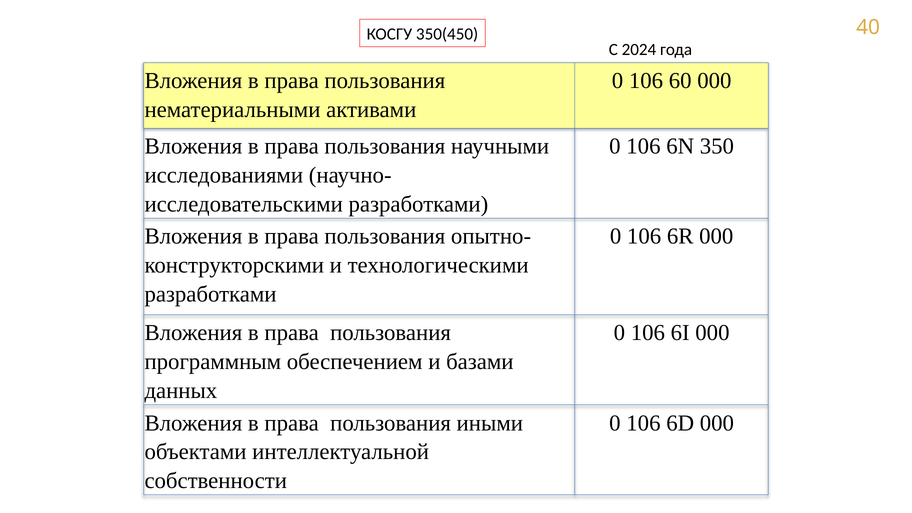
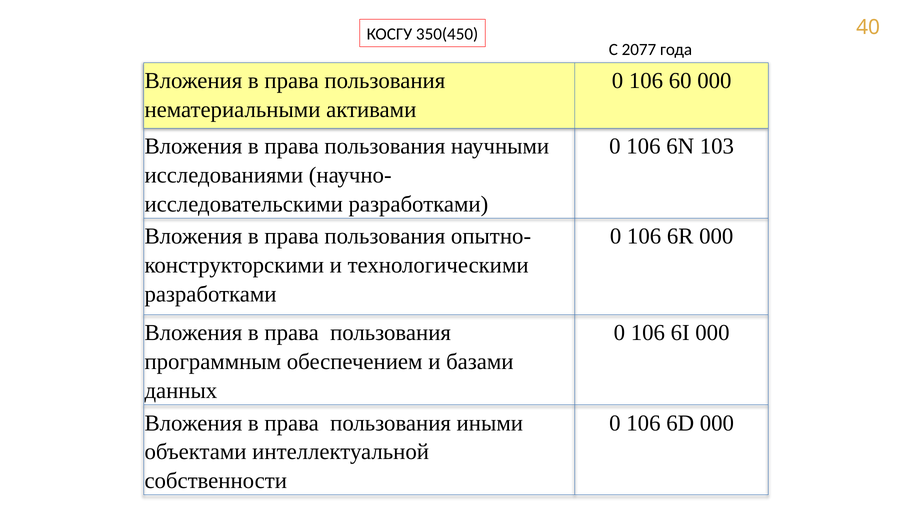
2024: 2024 -> 2077
350: 350 -> 103
